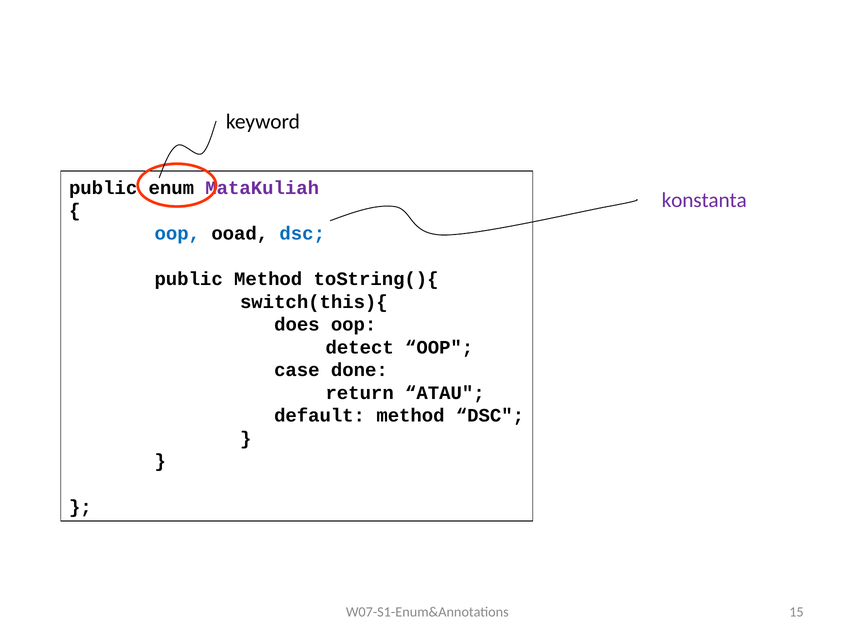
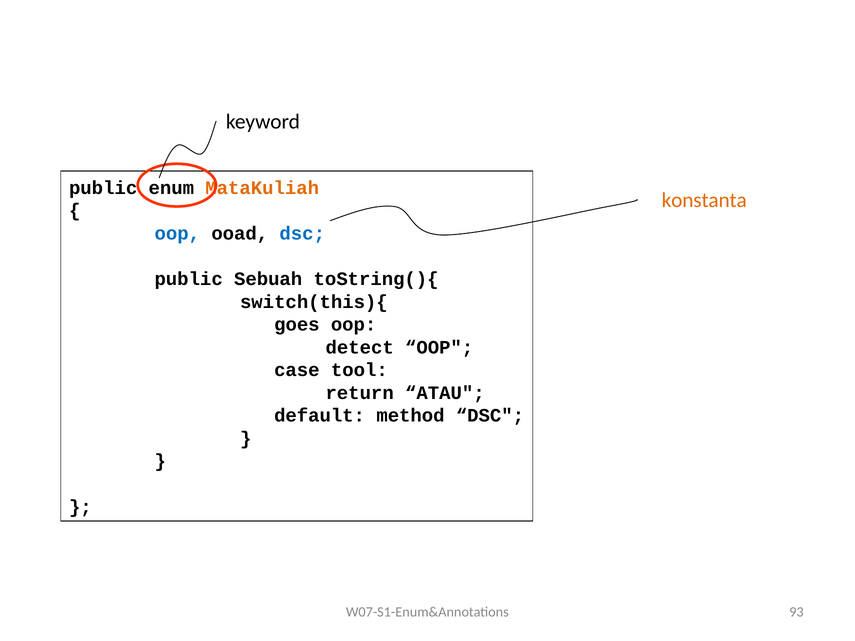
MataKuliah colour: purple -> orange
konstanta colour: purple -> orange
public Method: Method -> Sebuah
does: does -> goes
done: done -> tool
15: 15 -> 93
